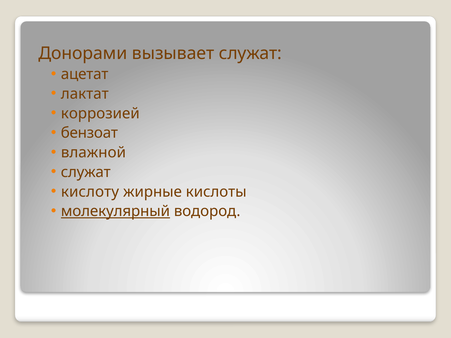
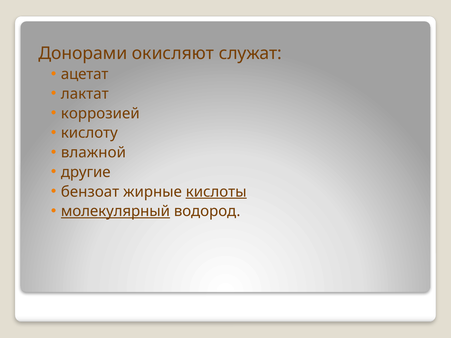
вызывает: вызывает -> окисляют
бензоат: бензоат -> кислоту
служат at (86, 172): служат -> другие
кислоту: кислоту -> бензоат
кислоты underline: none -> present
